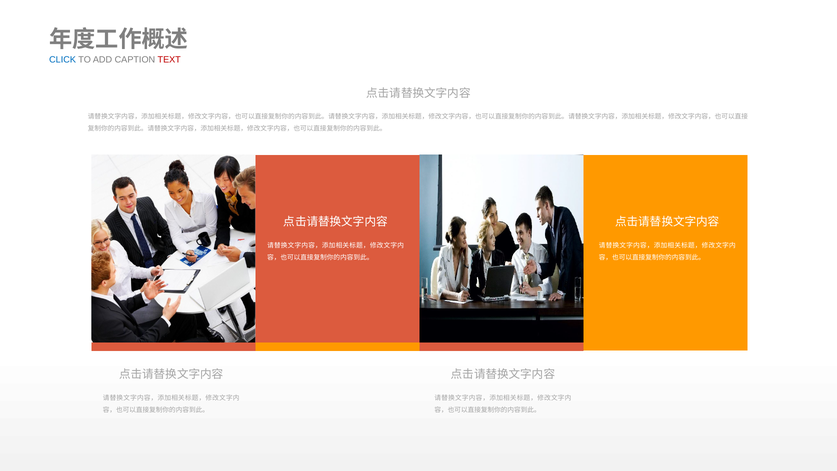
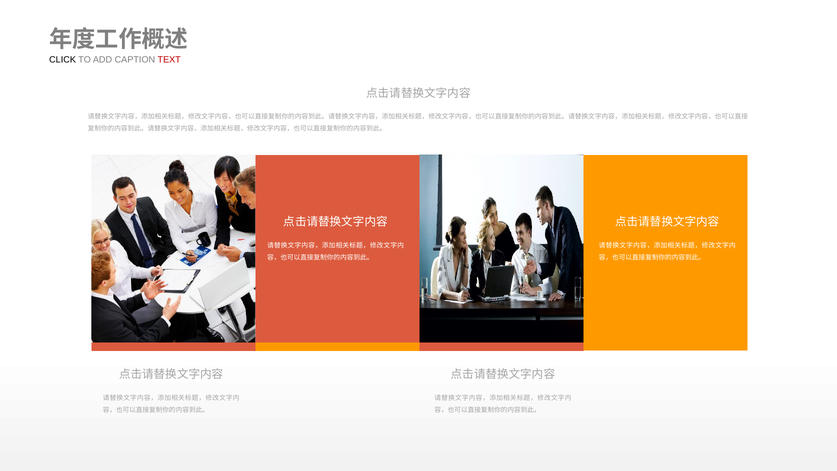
CLICK colour: blue -> black
